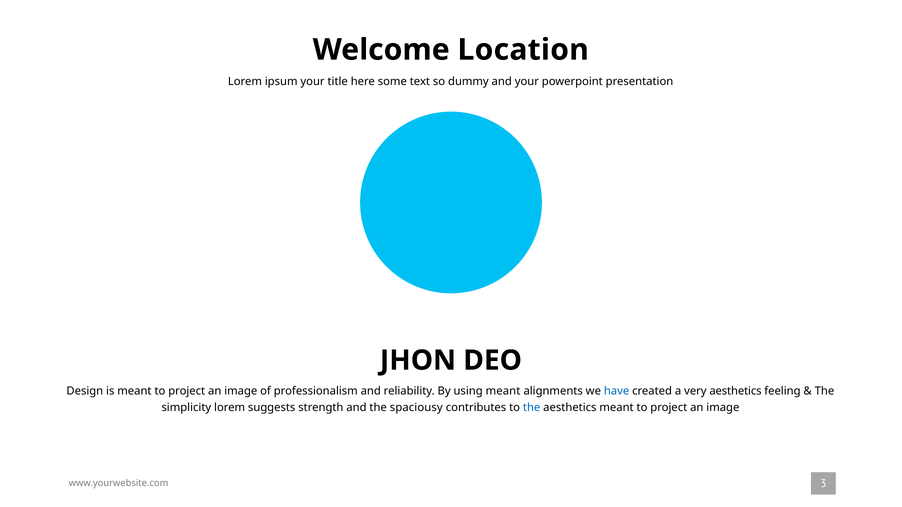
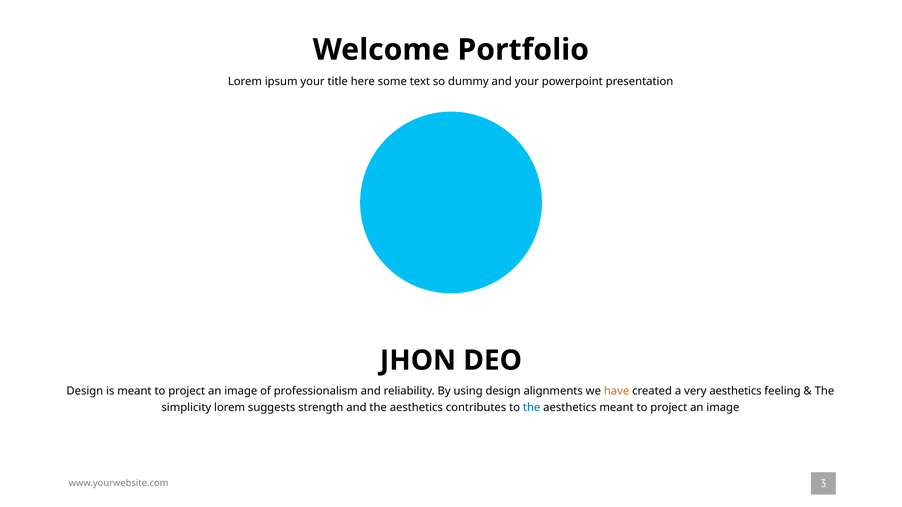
Location: Location -> Portfolio
using meant: meant -> design
have colour: blue -> orange
and the spaciousy: spaciousy -> aesthetics
